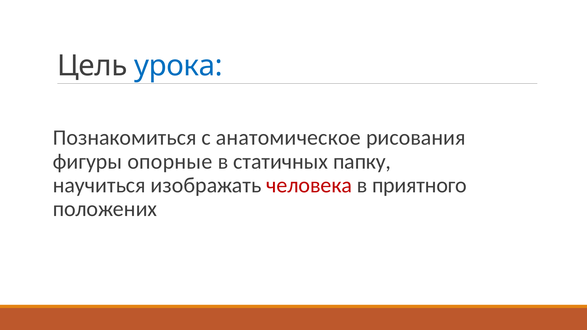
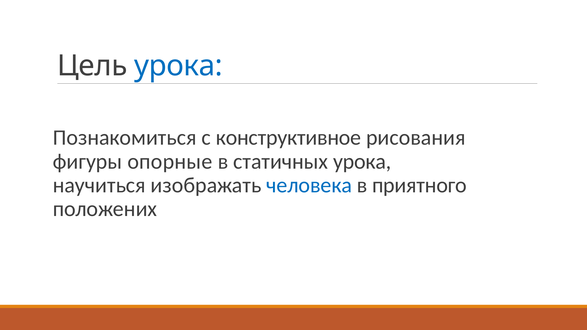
анатомическое: анатомическое -> конструктивное
статичных папку: папку -> урока
человека colour: red -> blue
